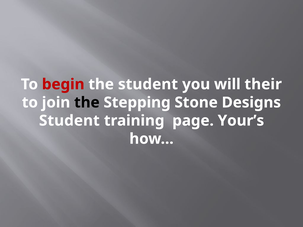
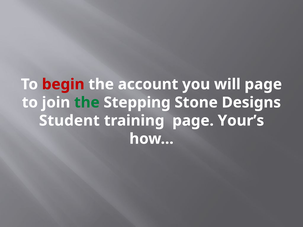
the student: student -> account
will their: their -> page
the at (87, 103) colour: black -> green
